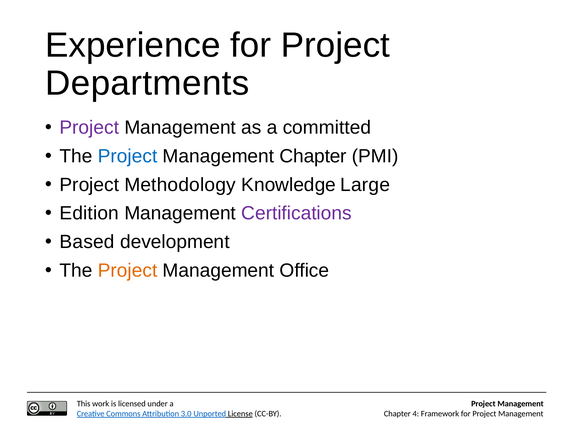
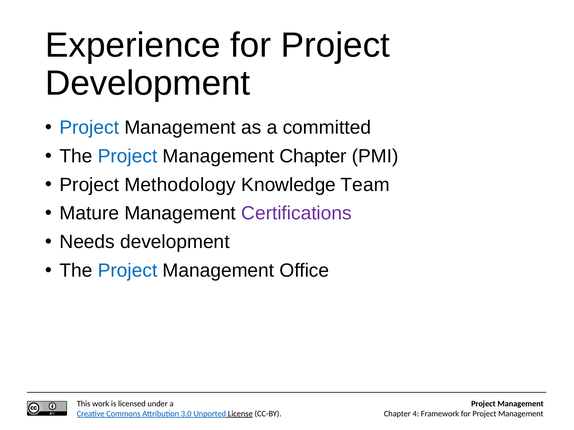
Departments at (147, 83): Departments -> Development
Project at (89, 128) colour: purple -> blue
Large: Large -> Team
Edition: Edition -> Mature
Based: Based -> Needs
Project at (128, 271) colour: orange -> blue
